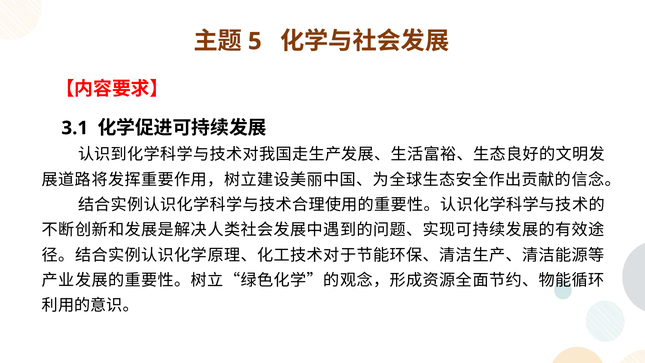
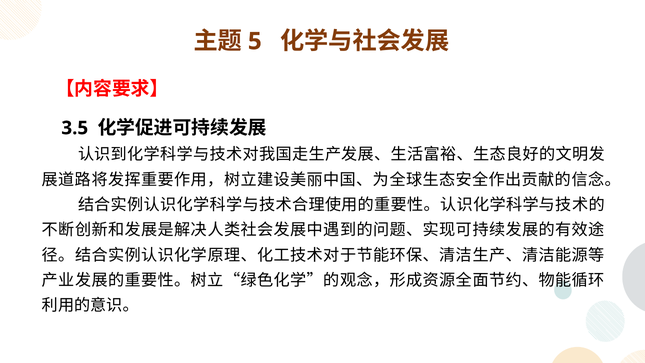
3.1: 3.1 -> 3.5
